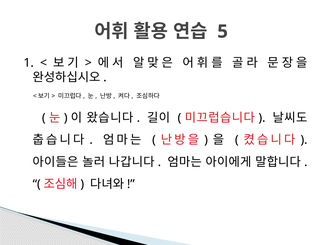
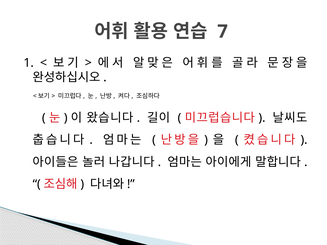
5: 5 -> 7
